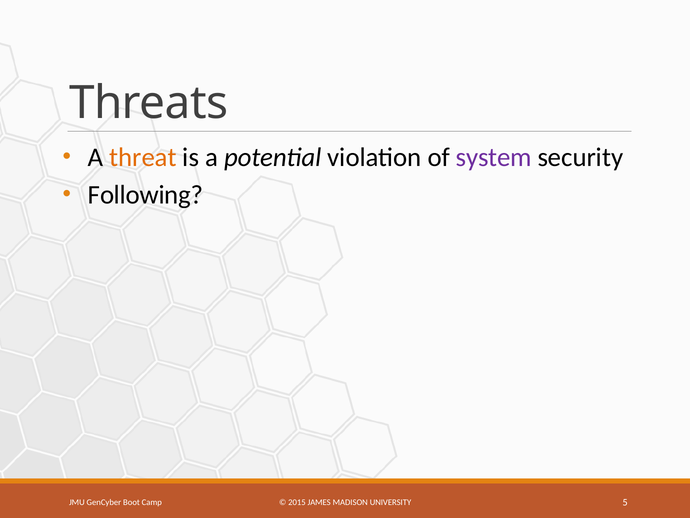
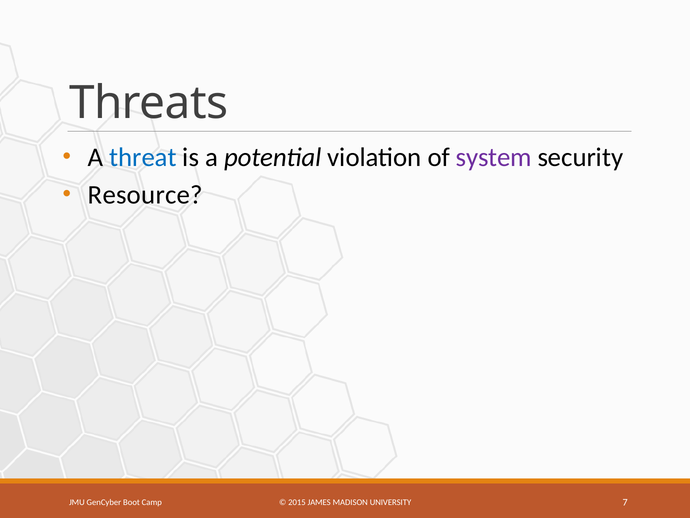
threat colour: orange -> blue
Following: Following -> Resource
5: 5 -> 7
